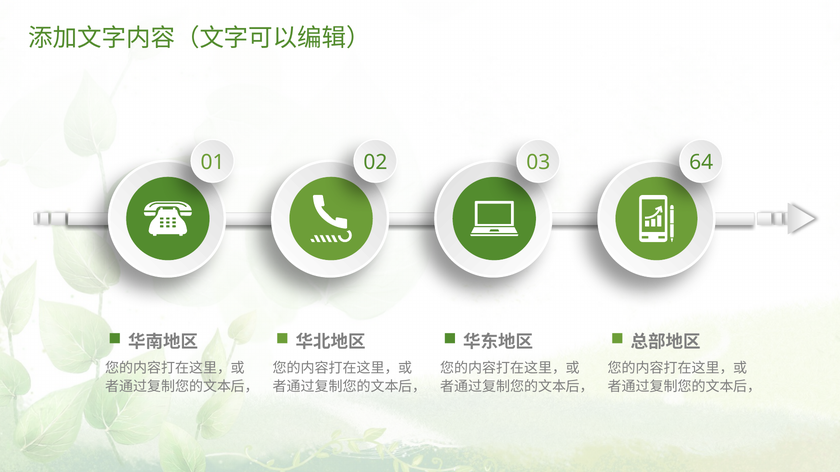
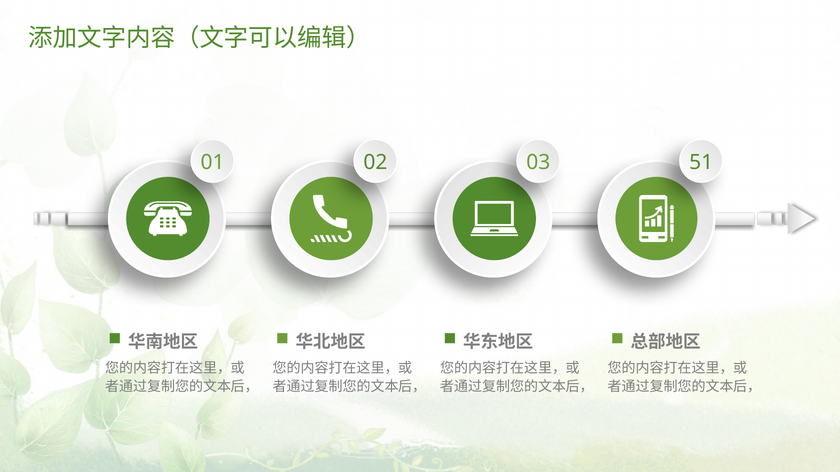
64: 64 -> 51
